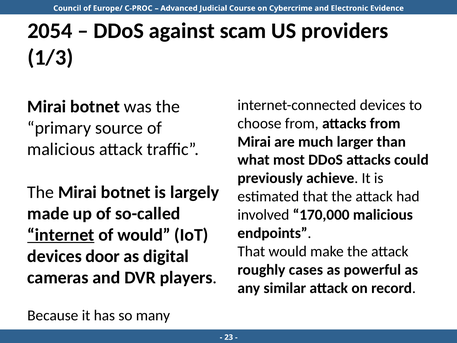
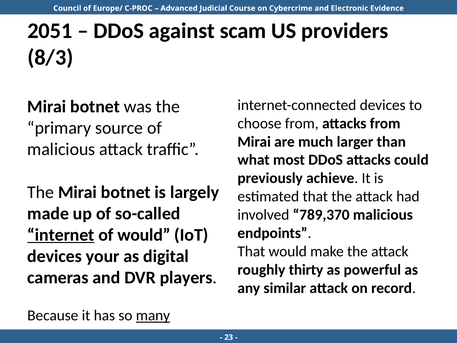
2054: 2054 -> 2051
1/3: 1/3 -> 8/3
170,000: 170,000 -> 789,370
door: door -> your
cases: cases -> thirty
many underline: none -> present
